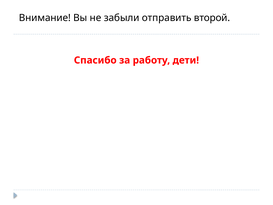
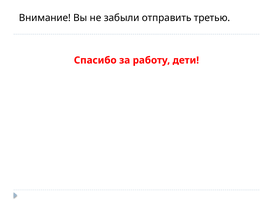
второй: второй -> третью
